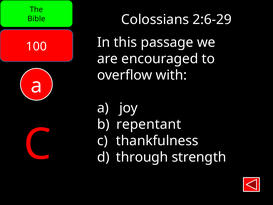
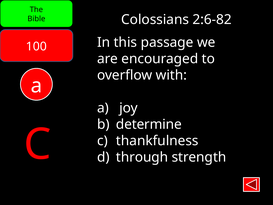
2:6-29: 2:6-29 -> 2:6-82
repentant: repentant -> determine
